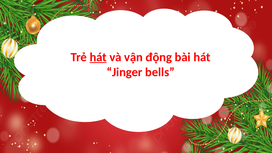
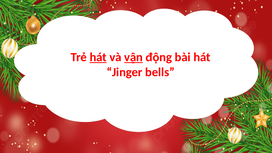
vận underline: none -> present
